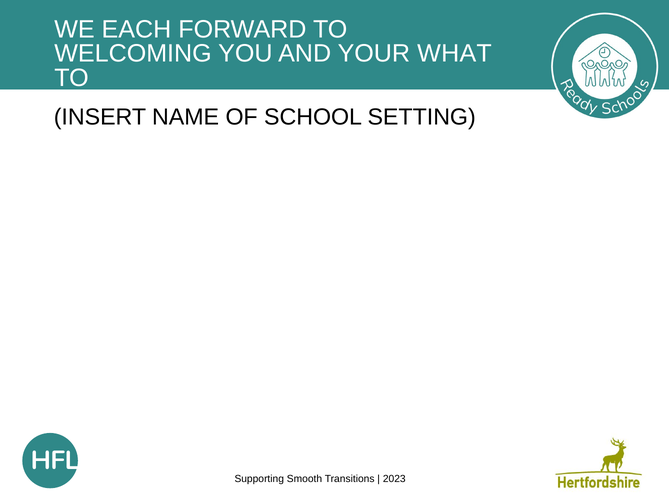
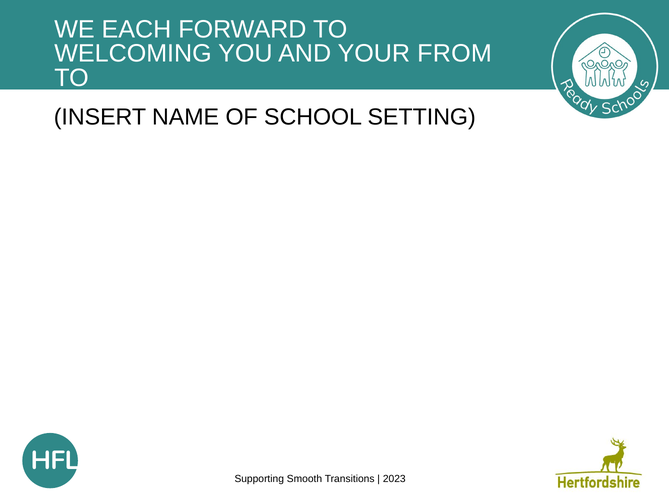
WHAT: WHAT -> FROM
